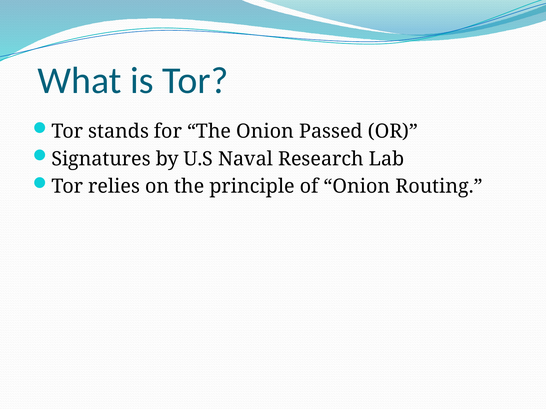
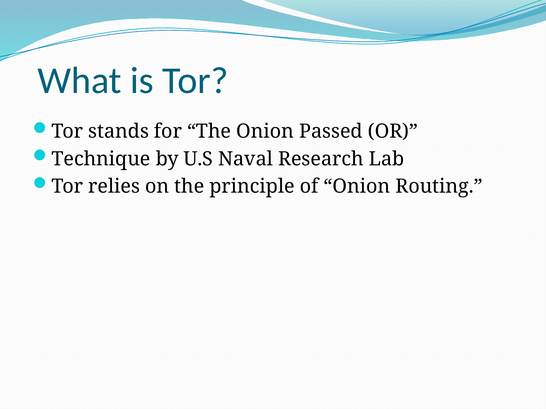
Signatures: Signatures -> Technique
